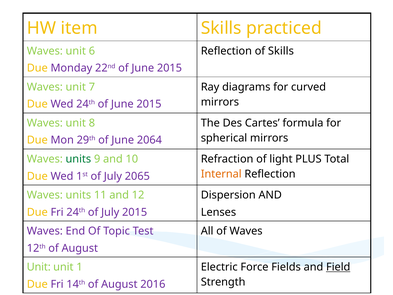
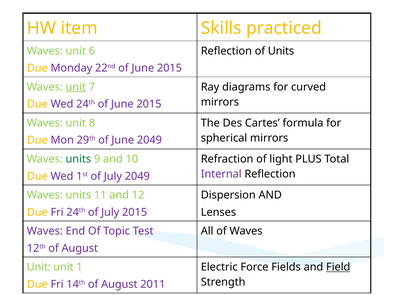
of Skills: Skills -> Units
unit at (76, 87) underline: none -> present
June 2064: 2064 -> 2049
Internal colour: orange -> purple
July 2065: 2065 -> 2049
2016: 2016 -> 2011
